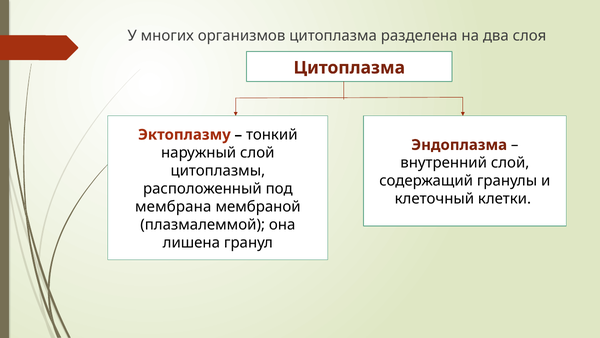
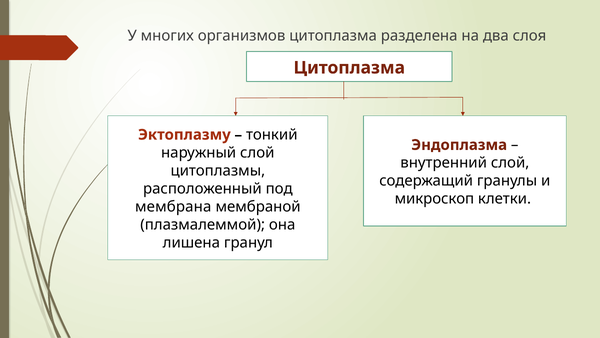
клеточный: клеточный -> микроскоп
